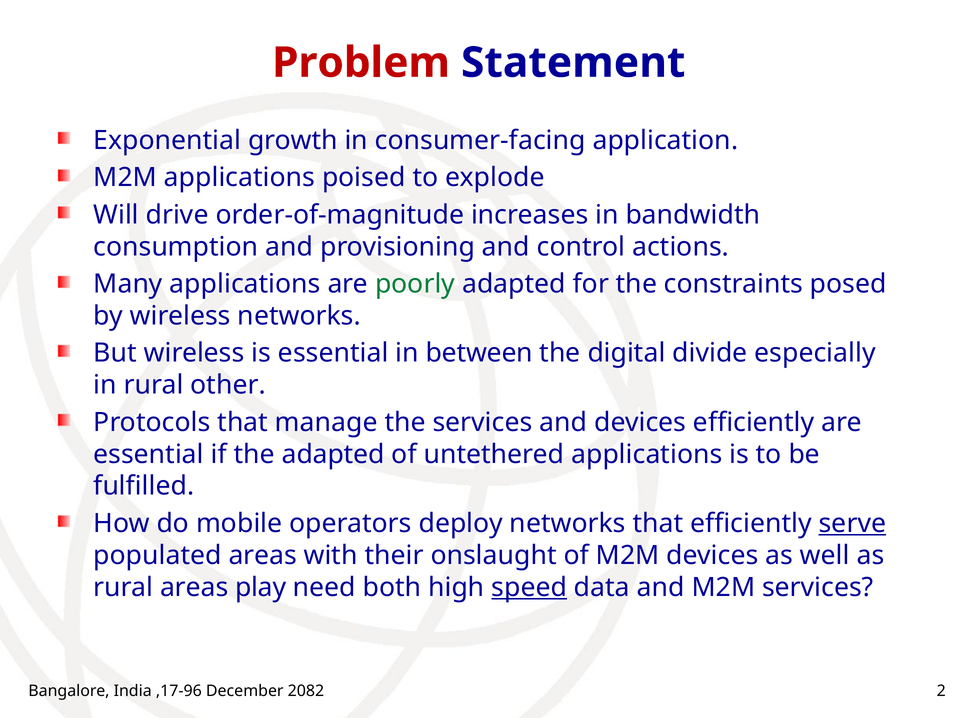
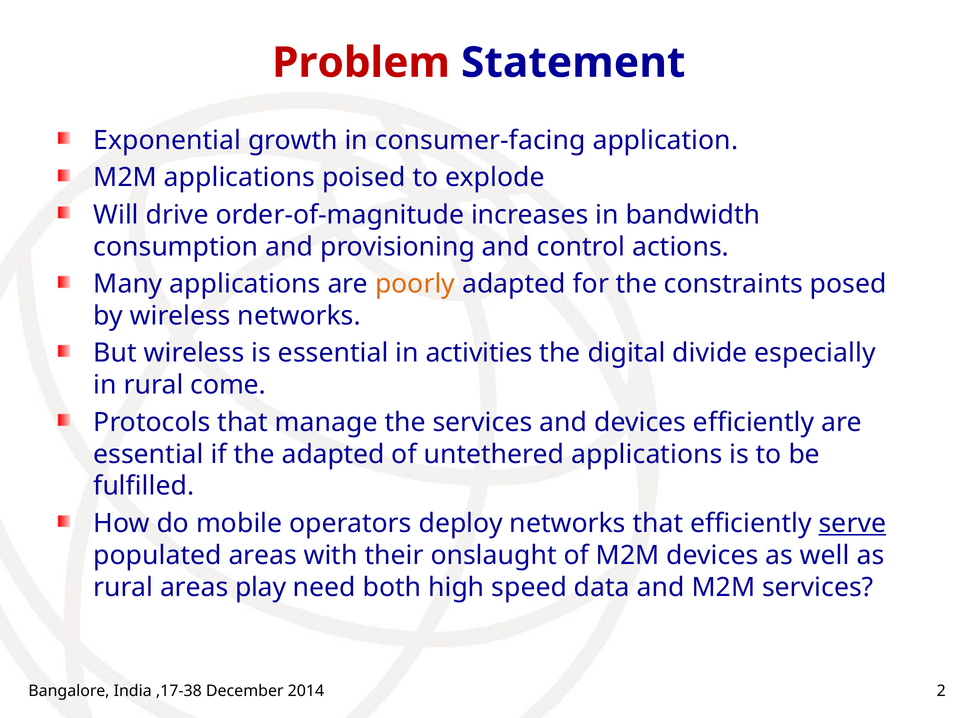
poorly colour: green -> orange
between: between -> activities
other: other -> come
speed underline: present -> none
,17-96: ,17-96 -> ,17-38
2082: 2082 -> 2014
